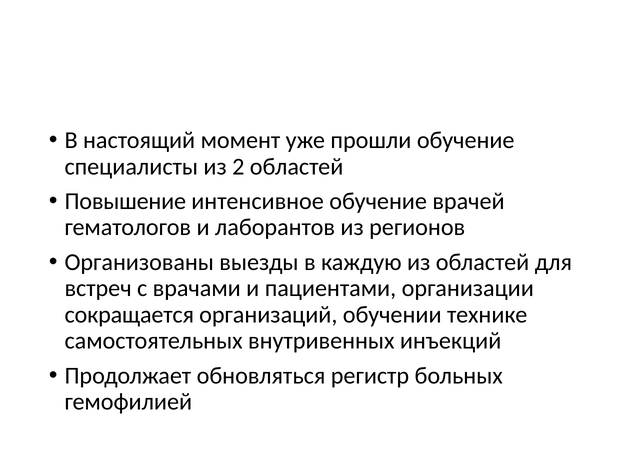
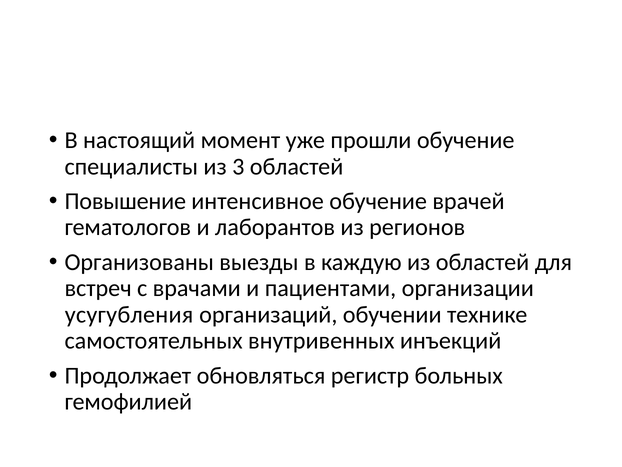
2: 2 -> 3
сокращается: сокращается -> усугубления
